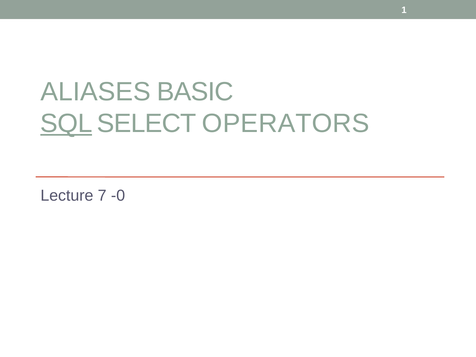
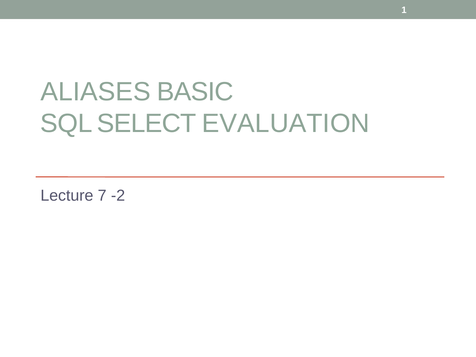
SQL underline: present -> none
OPERATORS: OPERATORS -> EVALUATION
-0: -0 -> -2
